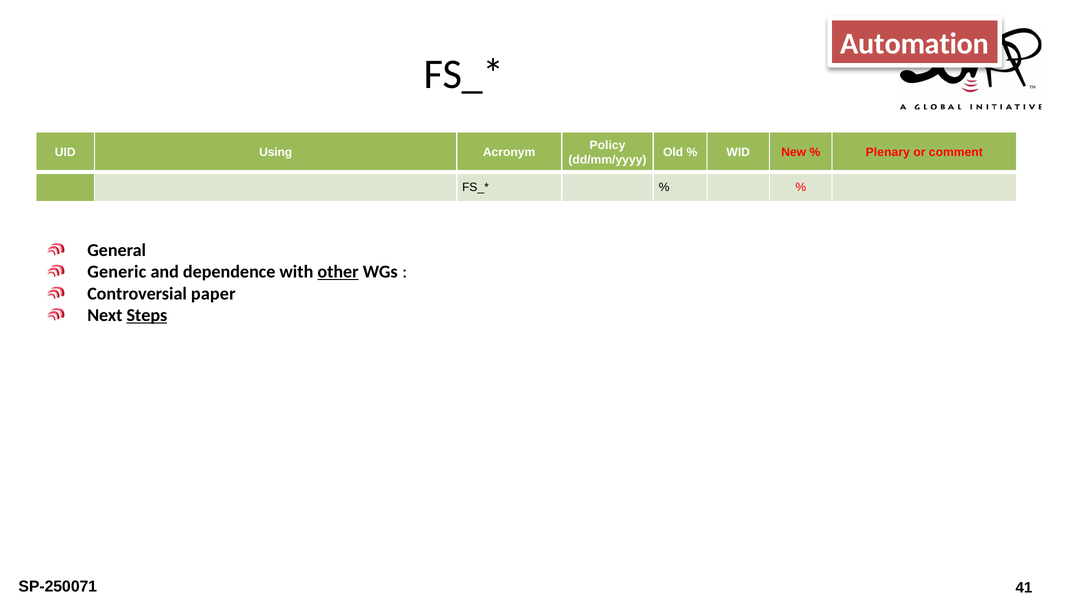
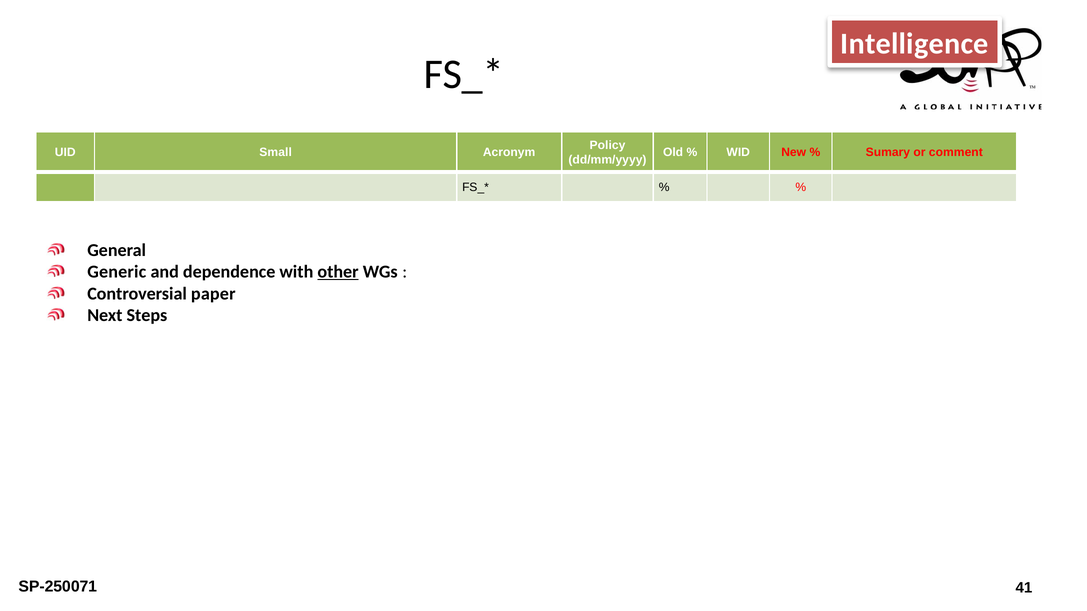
Automation: Automation -> Intelligence
Using: Using -> Small
Plenary: Plenary -> Sumary
Steps underline: present -> none
